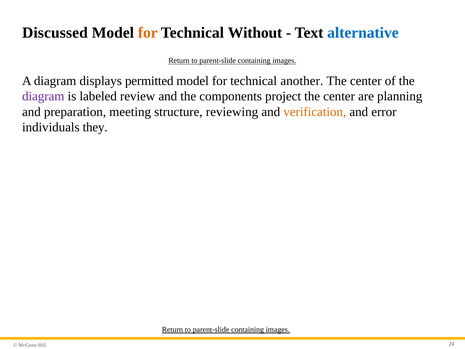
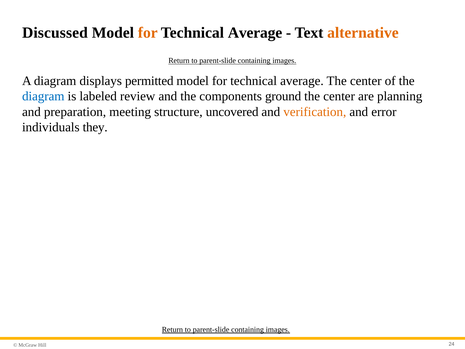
Without at (255, 33): Without -> Average
alternative colour: blue -> orange
another at (302, 81): another -> average
diagram at (43, 96) colour: purple -> blue
project: project -> ground
reviewing: reviewing -> uncovered
